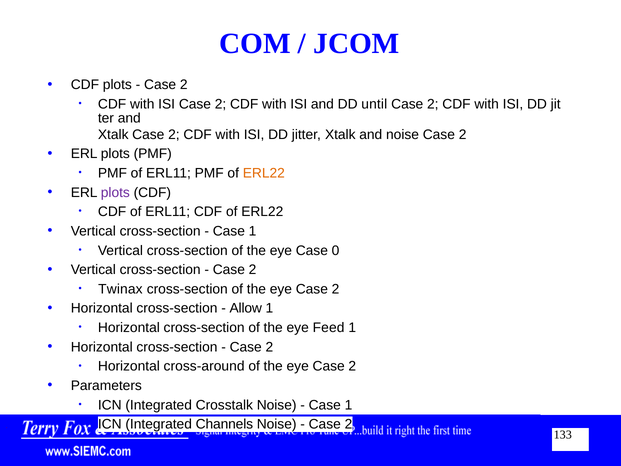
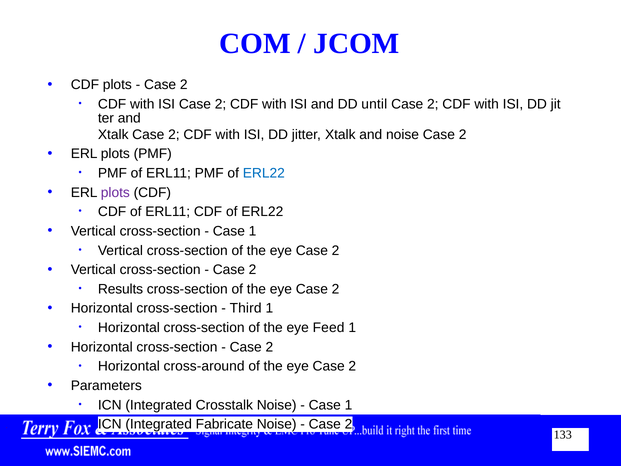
ERL22 at (264, 173) colour: orange -> blue
0 at (336, 250): 0 -> 2
Twinax: Twinax -> Results
Allow: Allow -> Third
Channels: Channels -> Fabricate
